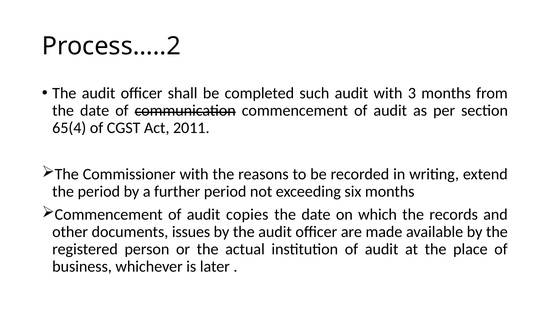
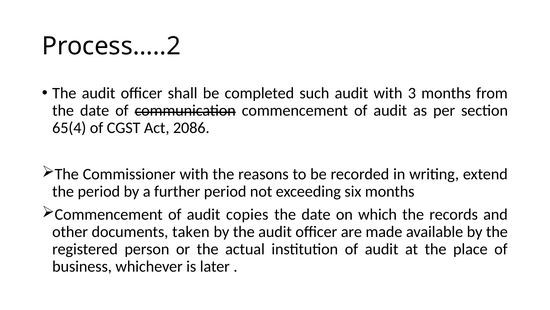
2011: 2011 -> 2086
issues: issues -> taken
